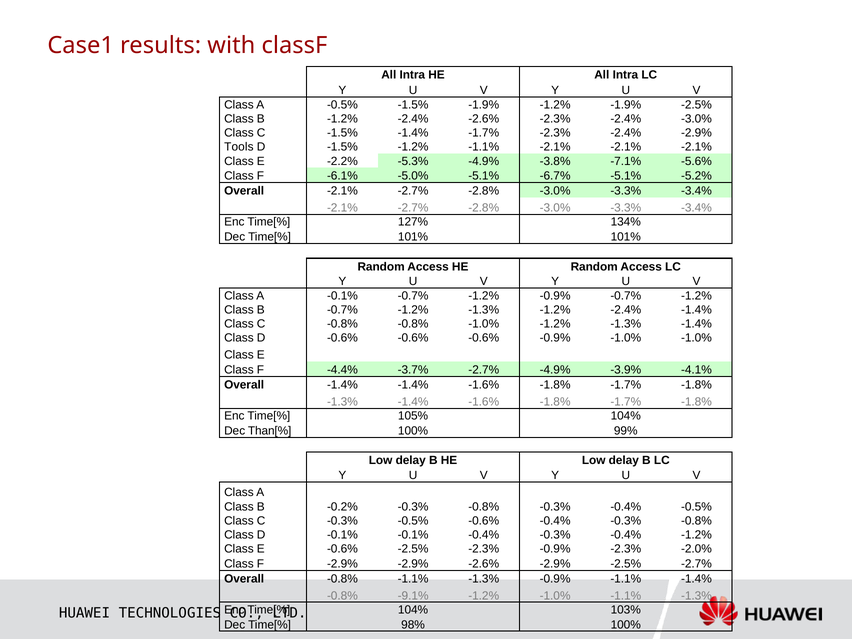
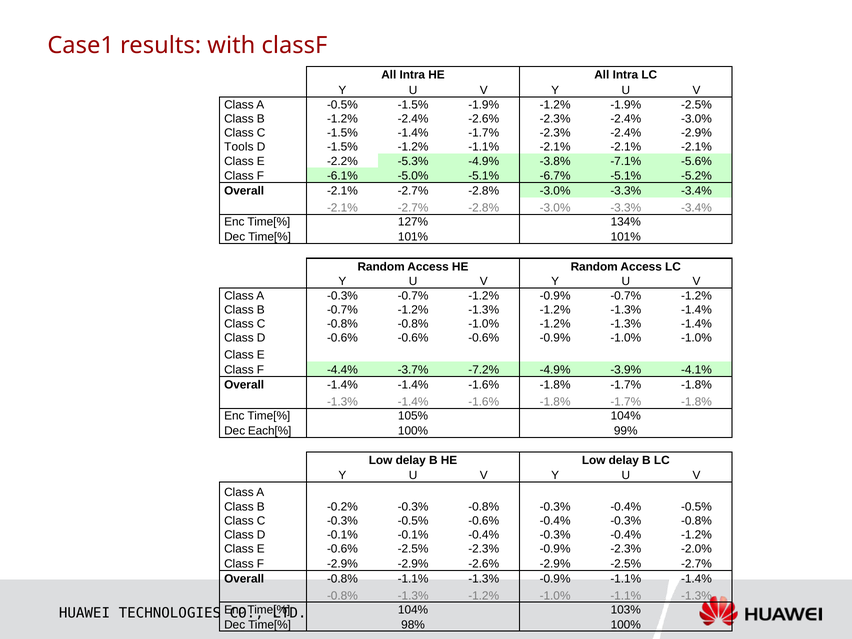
A -0.1%: -0.1% -> -0.3%
-1.3% -1.2% -2.4%: -2.4% -> -1.3%
-3.7% -2.7%: -2.7% -> -7.2%
Than[%: Than[% -> Each[%
-0.8% -9.1%: -9.1% -> -1.3%
